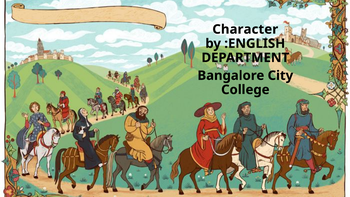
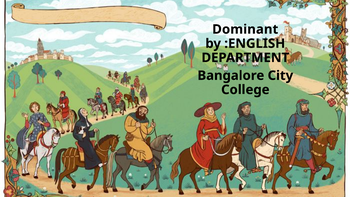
Character: Character -> Dominant
